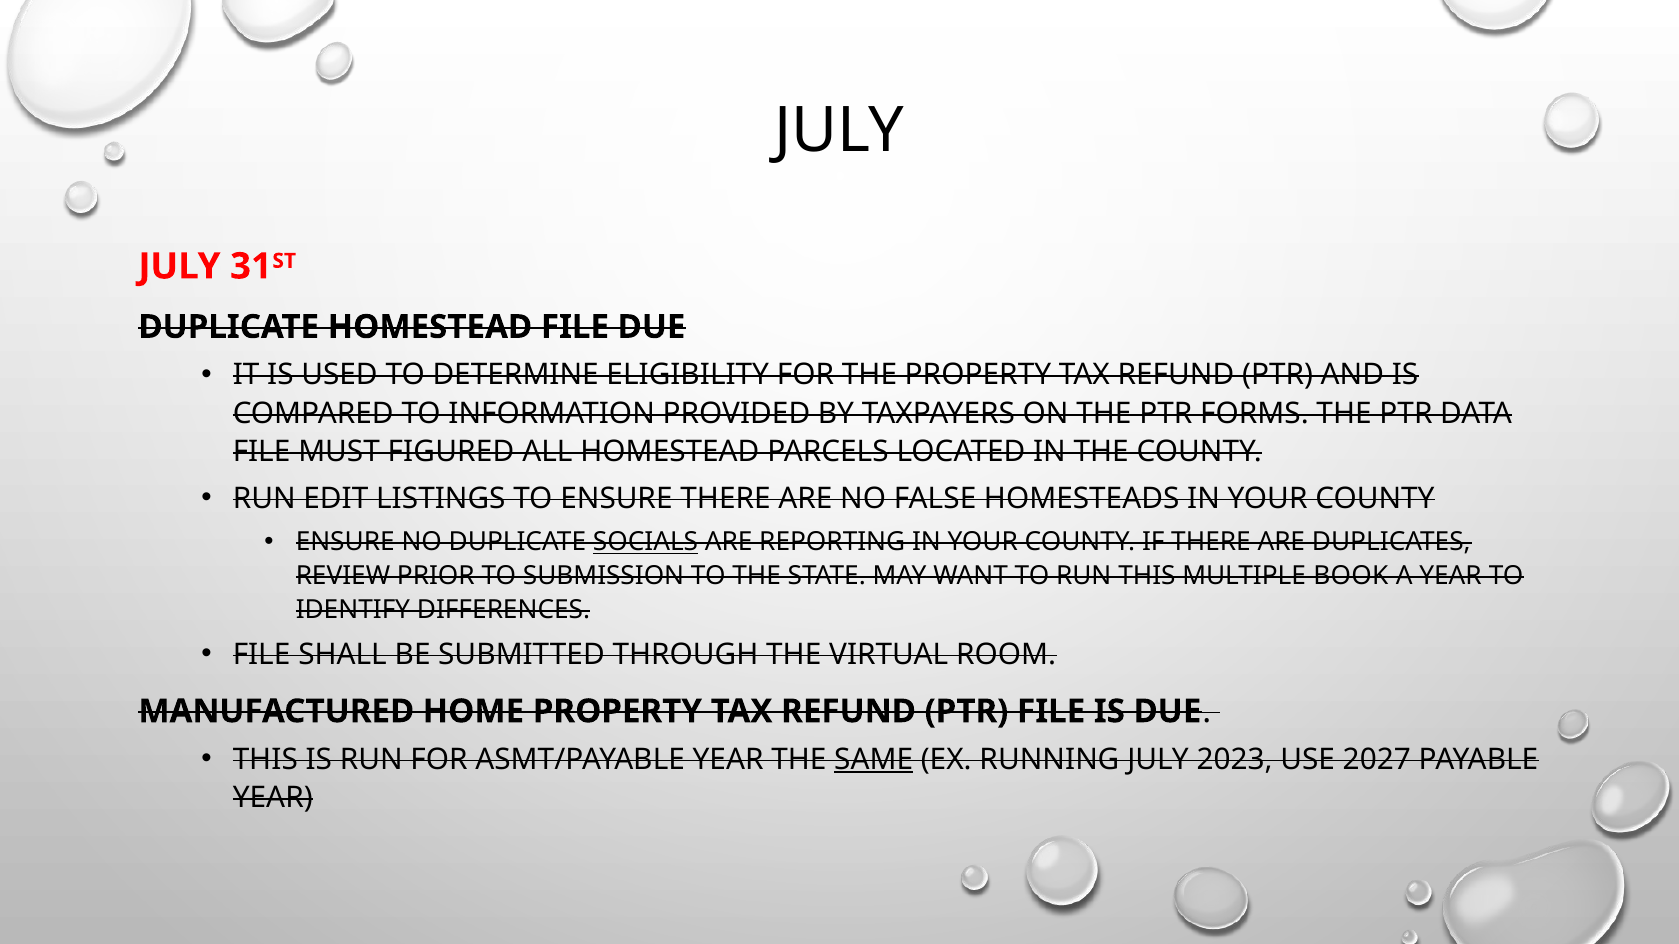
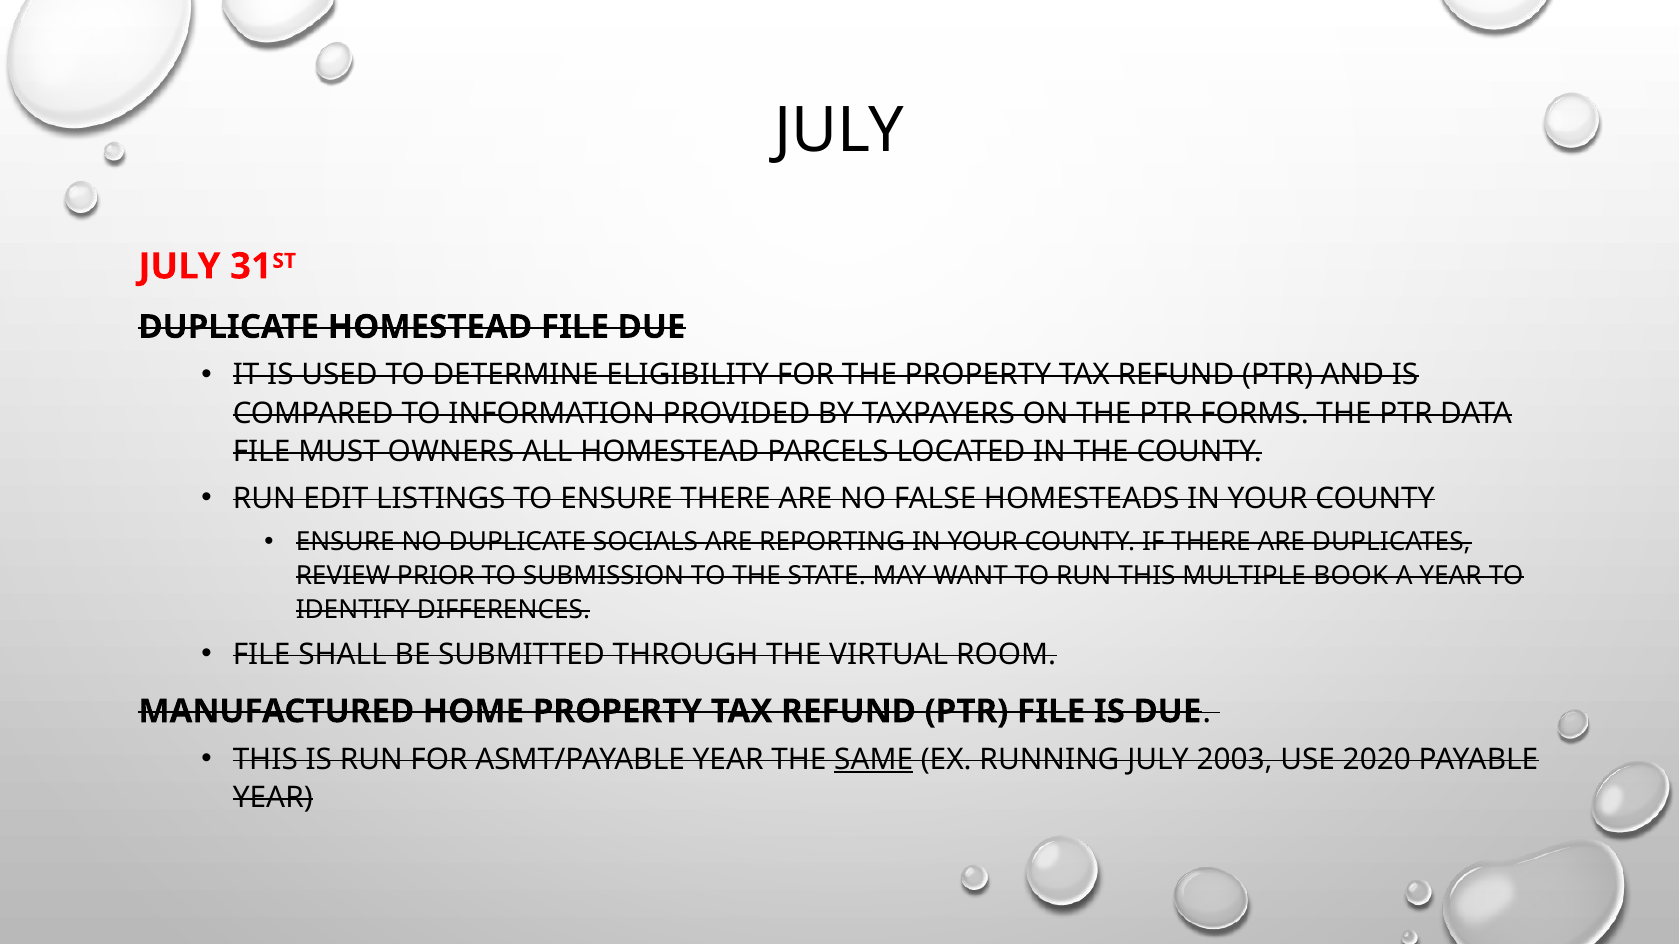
FIGURED: FIGURED -> OWNERS
SOCIALS underline: present -> none
2023: 2023 -> 2003
2027: 2027 -> 2020
